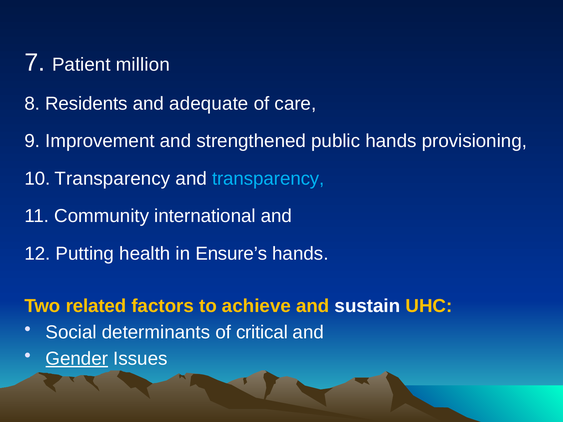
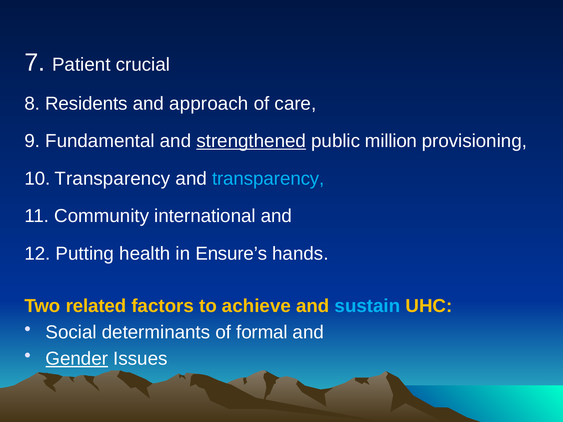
million: million -> crucial
adequate: adequate -> approach
Improvement: Improvement -> Fundamental
strengthened underline: none -> present
public hands: hands -> million
sustain colour: white -> light blue
critical: critical -> formal
